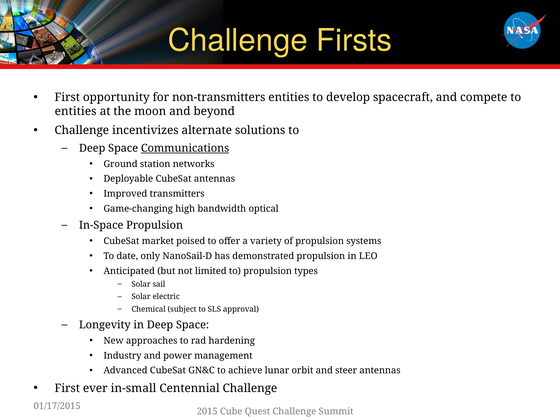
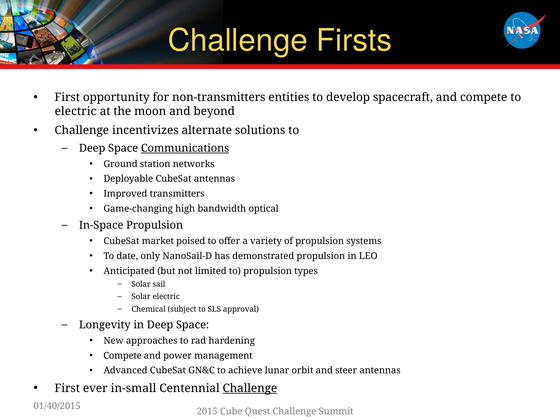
entities at (76, 111): entities -> electric
Industry at (123, 356): Industry -> Compete
Challenge at (250, 388) underline: none -> present
01/17/2015: 01/17/2015 -> 01/40/2015
